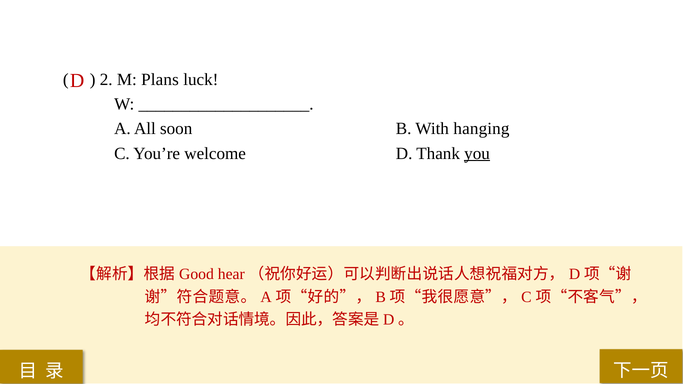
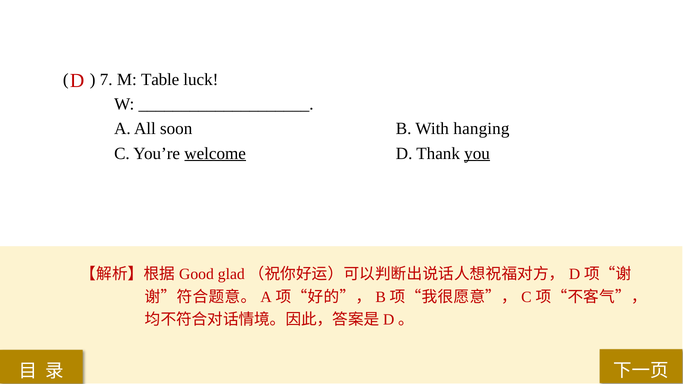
2: 2 -> 7
Plans: Plans -> Table
welcome underline: none -> present
hear: hear -> glad
